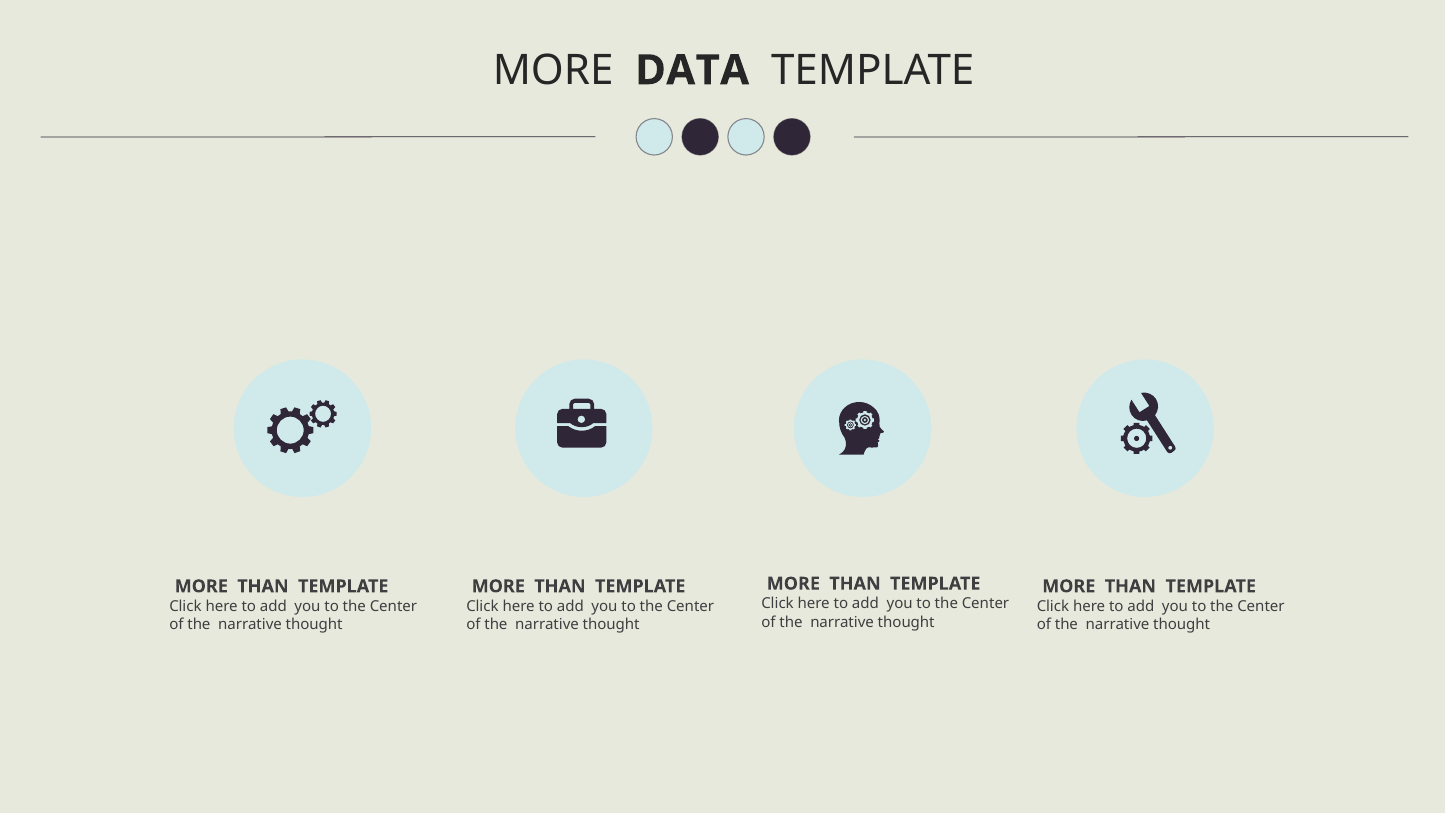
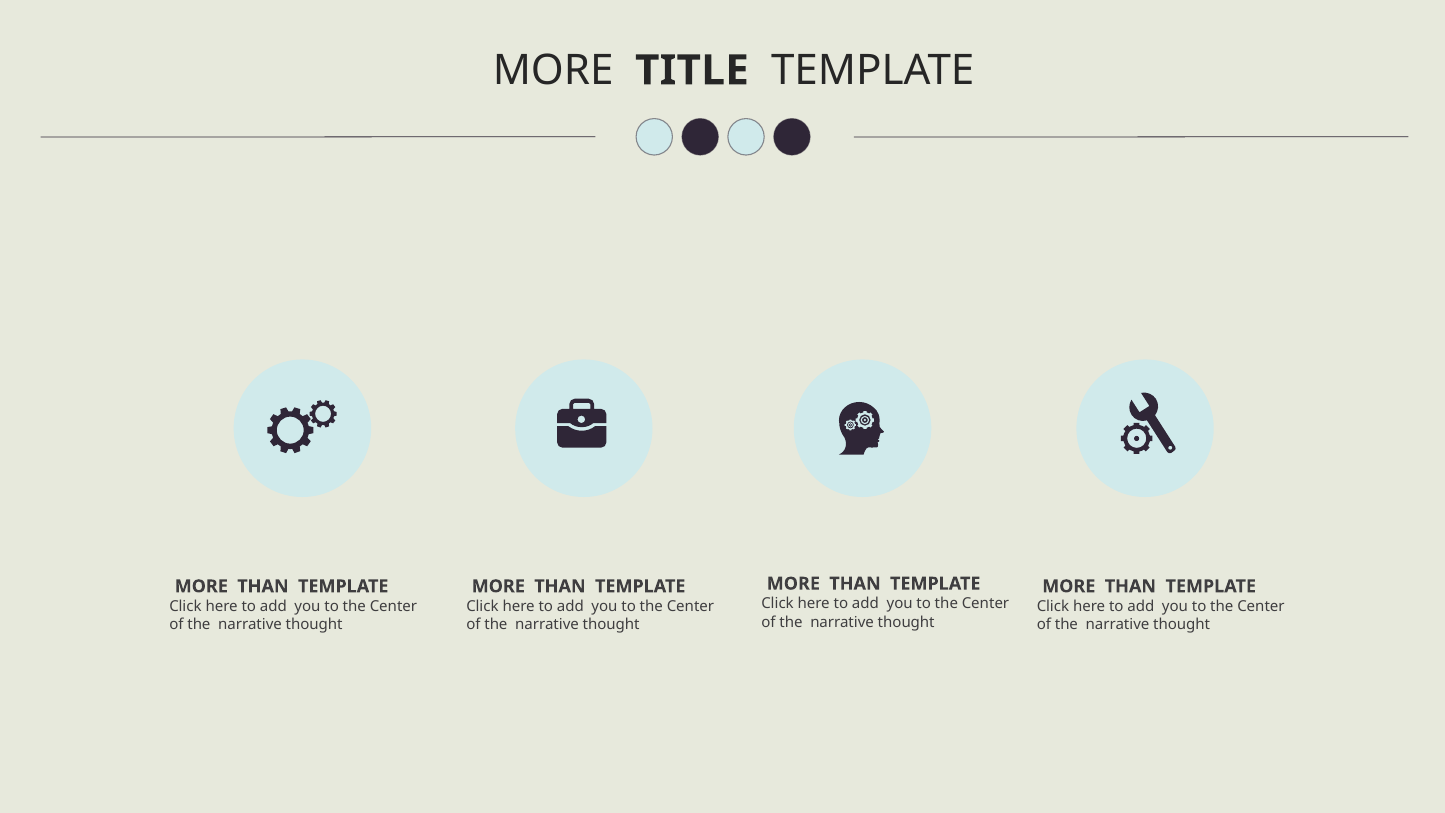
DATA: DATA -> TITLE
